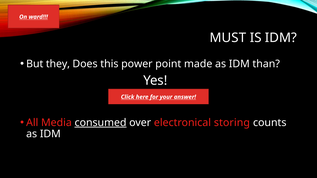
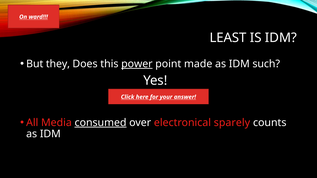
MUST: MUST -> LEAST
power underline: none -> present
than: than -> such
storing: storing -> sparely
